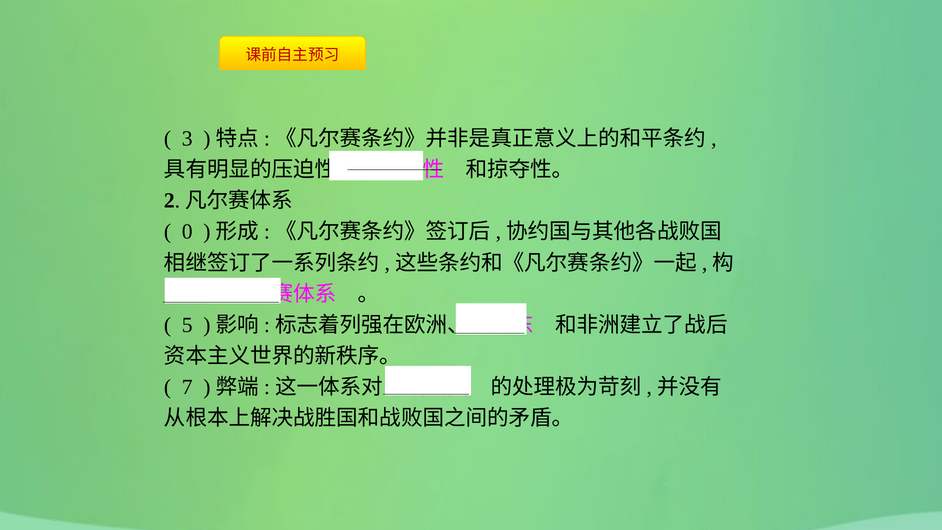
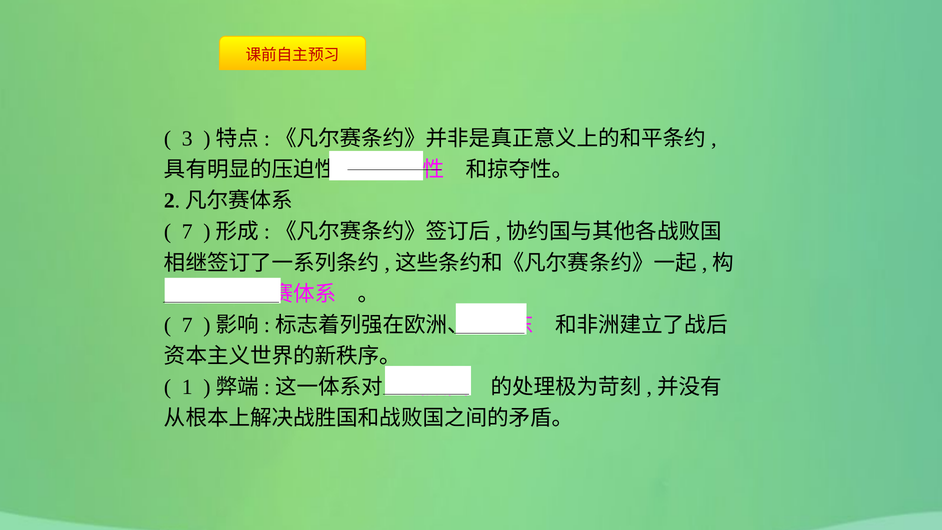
0 at (187, 232): 0 -> 7
5 at (187, 325): 5 -> 7
7: 7 -> 1
